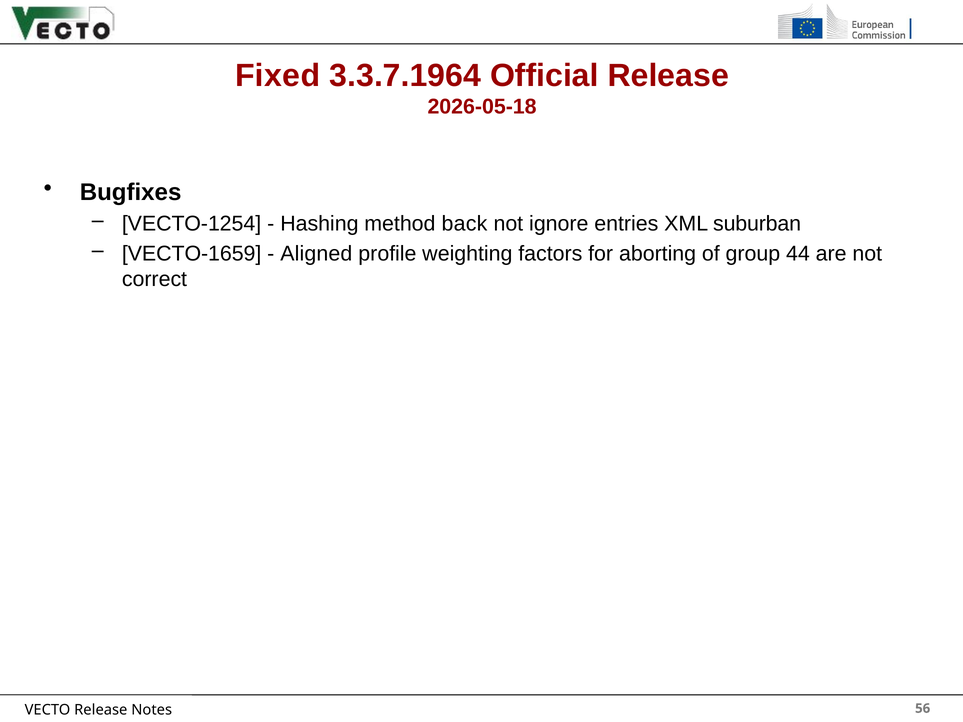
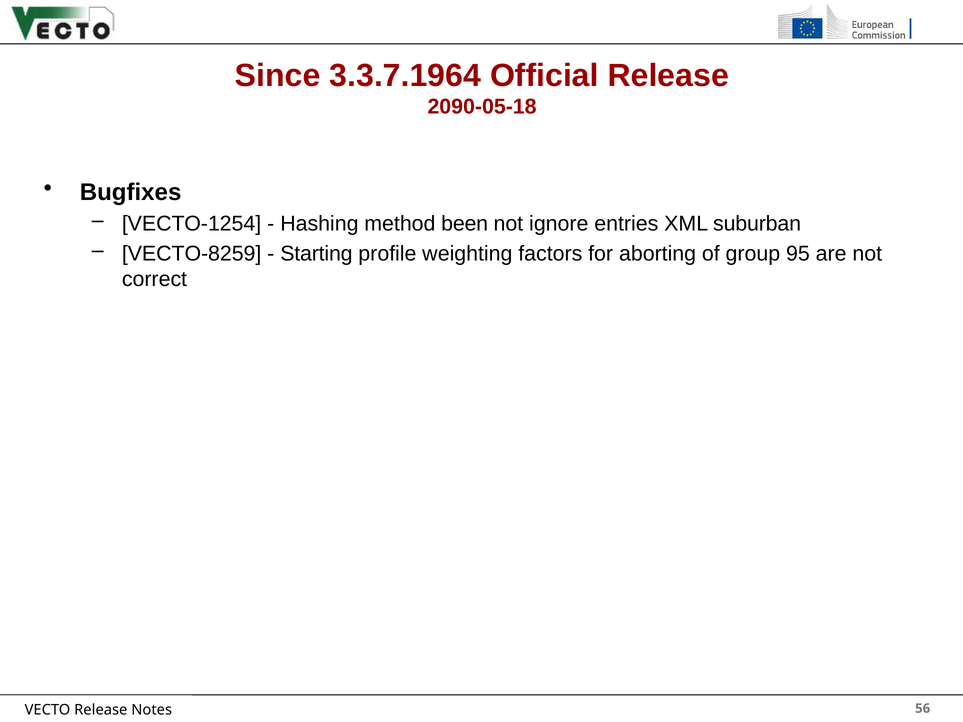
Fixed: Fixed -> Since
2026-05-18: 2026-05-18 -> 2090-05-18
back: back -> been
VECTO-1659: VECTO-1659 -> VECTO-8259
Aligned: Aligned -> Starting
44: 44 -> 95
